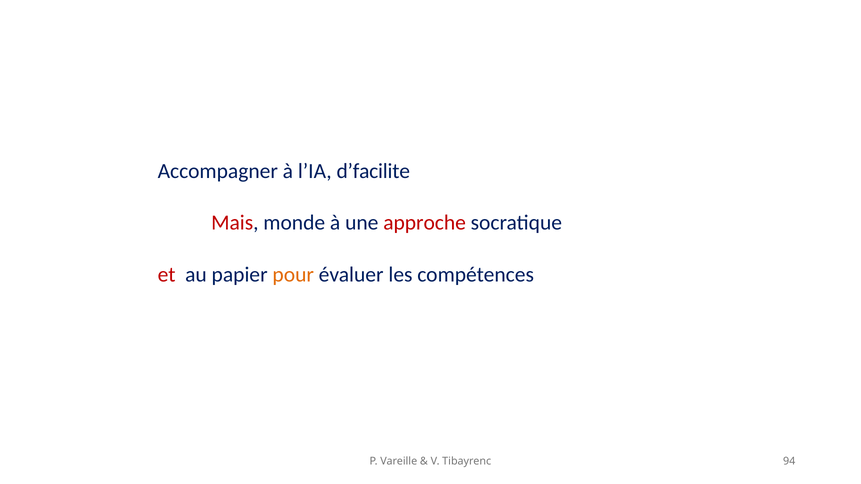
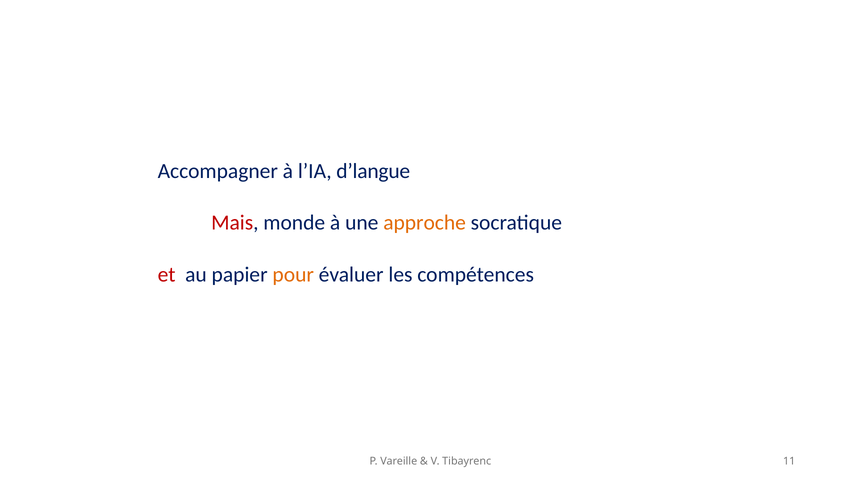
d’facilite: d’facilite -> d’langue
approche colour: red -> orange
94: 94 -> 11
